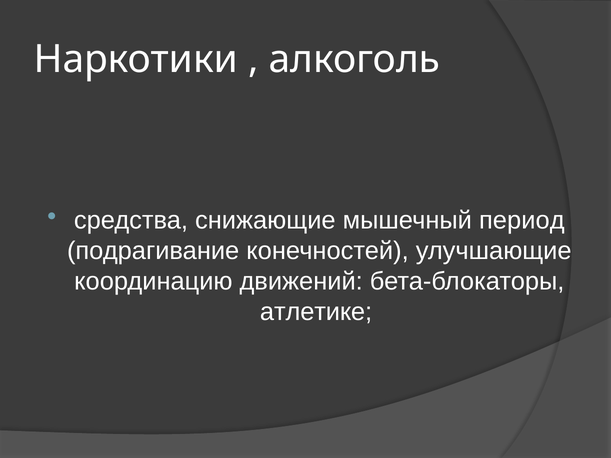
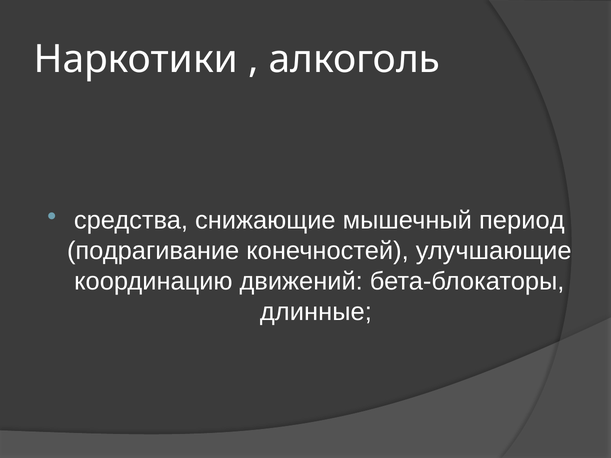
атлетике: атлетике -> длинные
